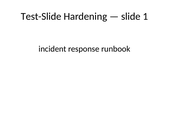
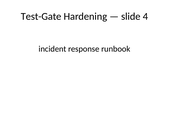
Test-Slide: Test-Slide -> Test-Gate
1: 1 -> 4
